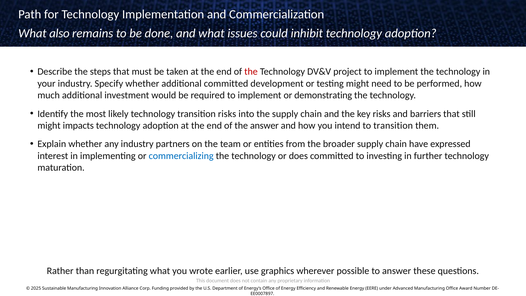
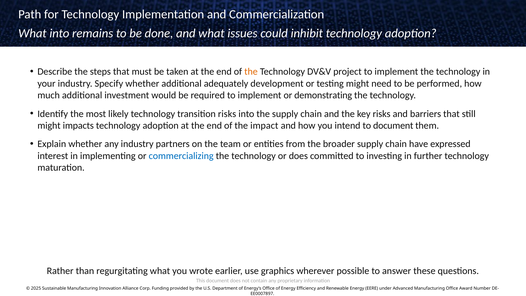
What also: also -> into
the at (251, 72) colour: red -> orange
additional committed: committed -> adequately
the answer: answer -> impact
to transition: transition -> document
